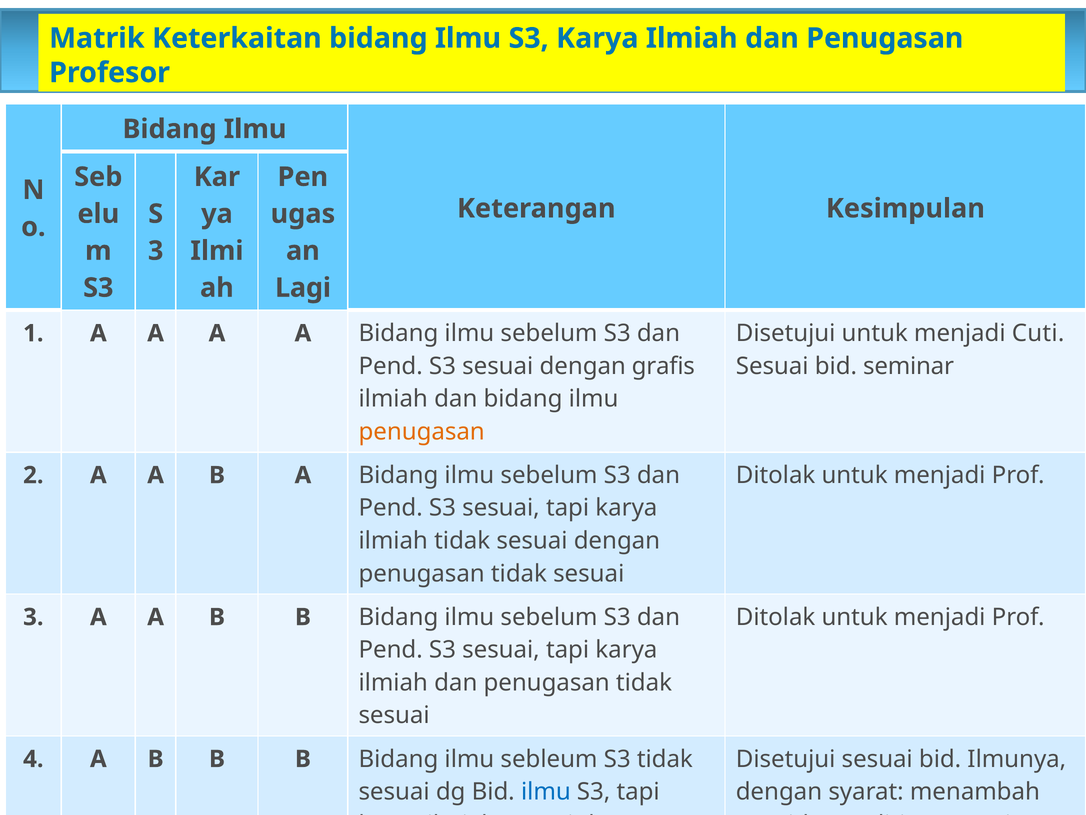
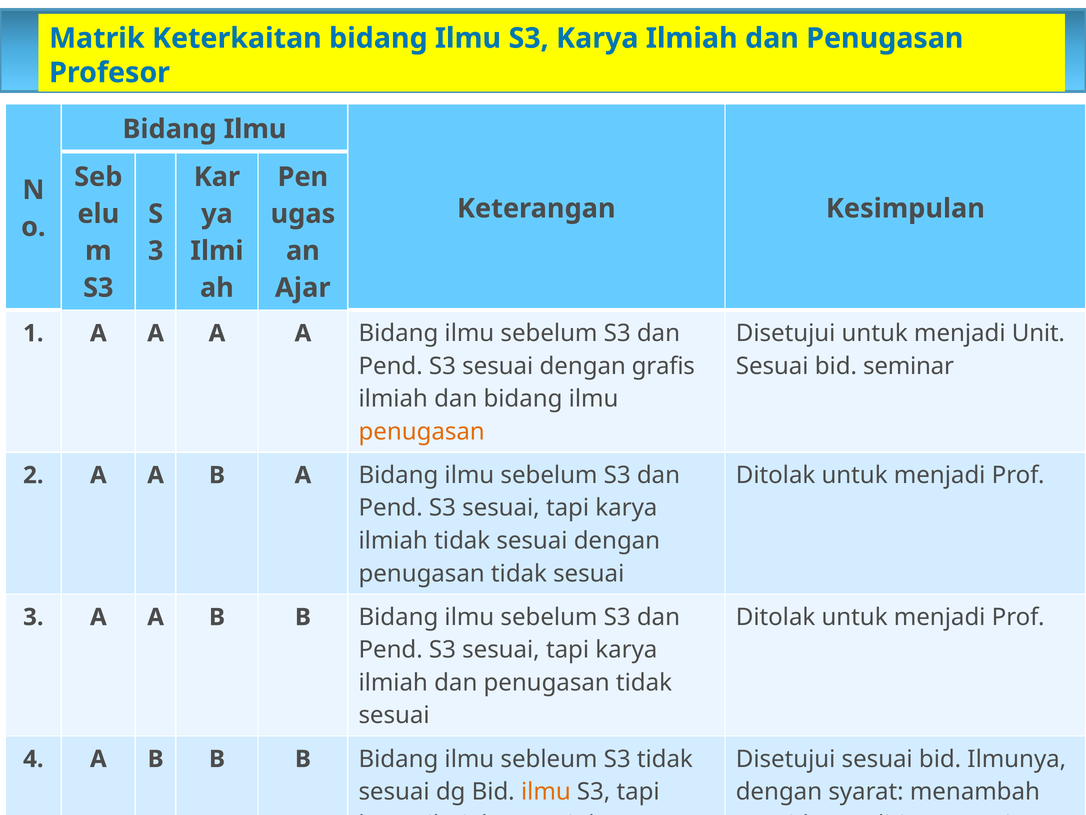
Lagi: Lagi -> Ajar
Cuti: Cuti -> Unit
ilmu at (546, 791) colour: blue -> orange
